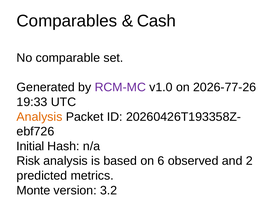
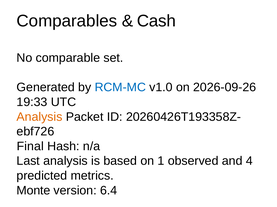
RCM-MC colour: purple -> blue
2026-77-26: 2026-77-26 -> 2026-09-26
Initial: Initial -> Final
Risk: Risk -> Last
6: 6 -> 1
2: 2 -> 4
3.2: 3.2 -> 6.4
